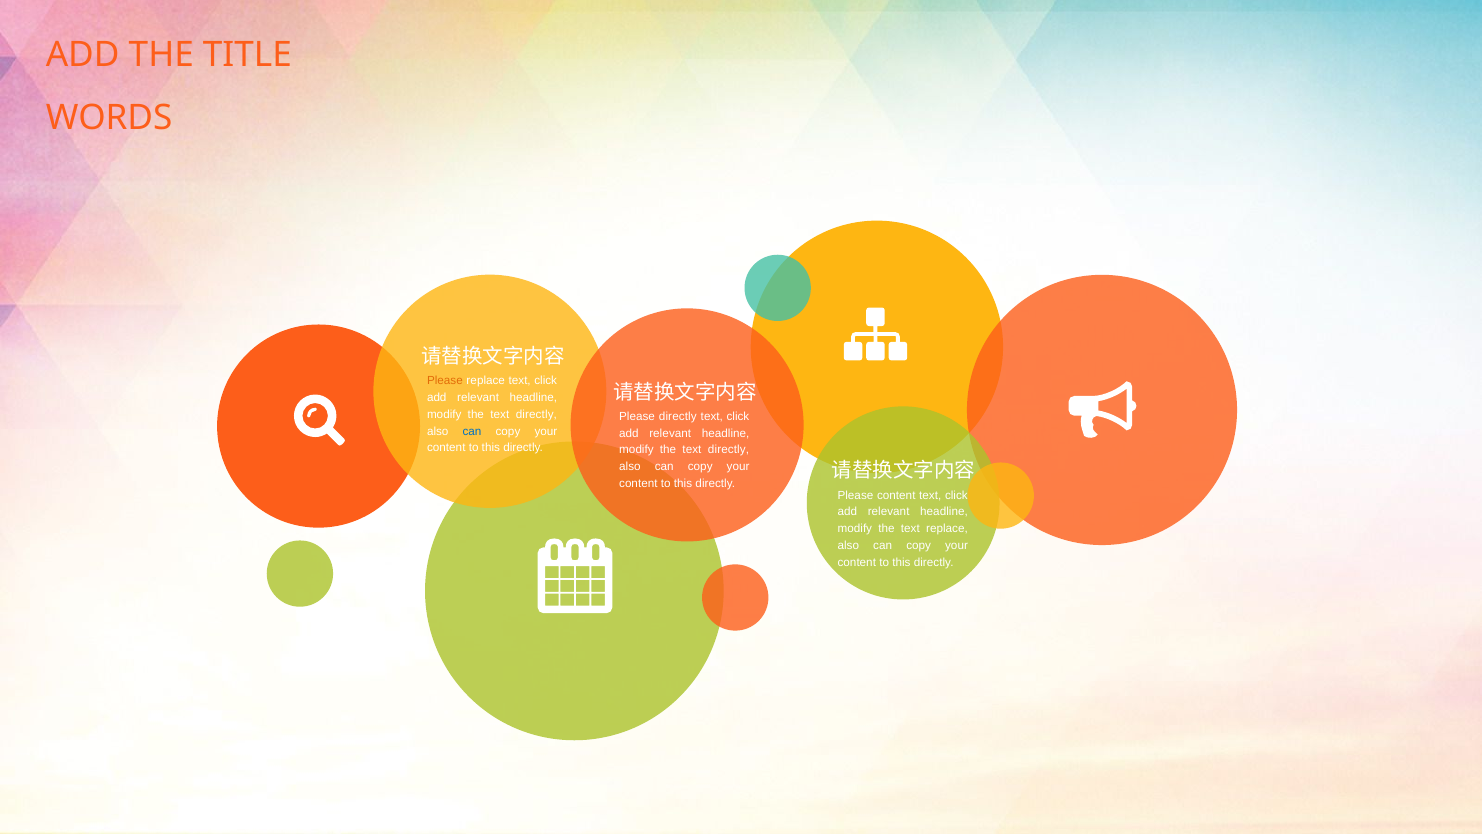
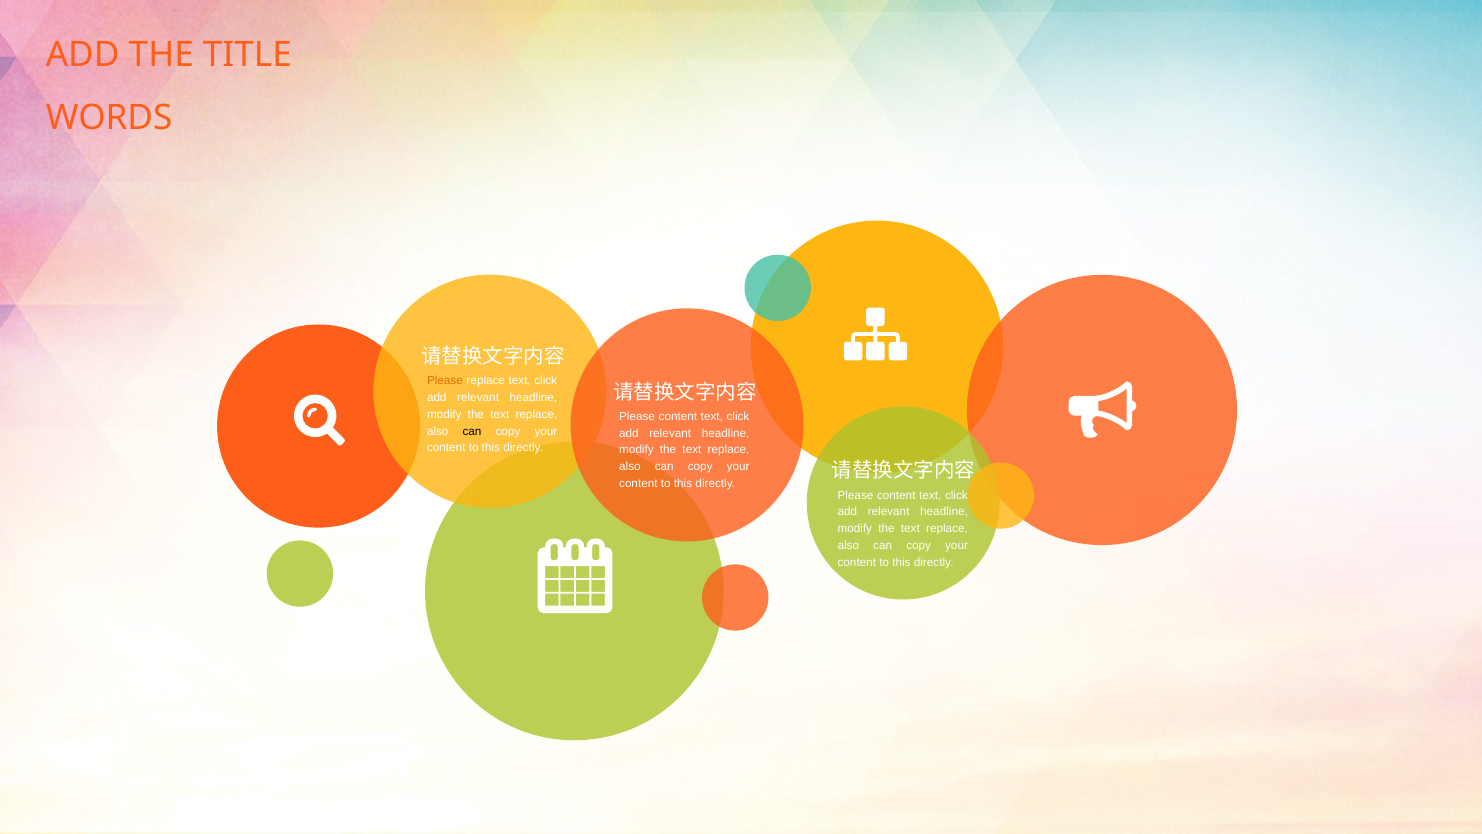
directly at (536, 414): directly -> replace
directly at (678, 416): directly -> content
can at (472, 431) colour: blue -> black
directly at (729, 450): directly -> replace
